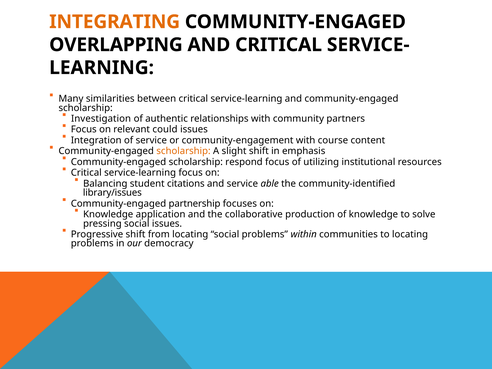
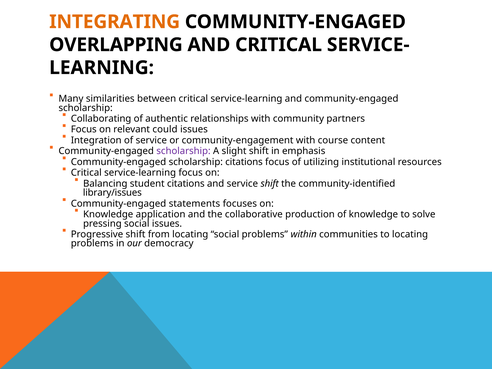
Investigation: Investigation -> Collaborating
scholarship at (183, 151) colour: orange -> purple
scholarship respond: respond -> citations
service able: able -> shift
partnership: partnership -> statements
